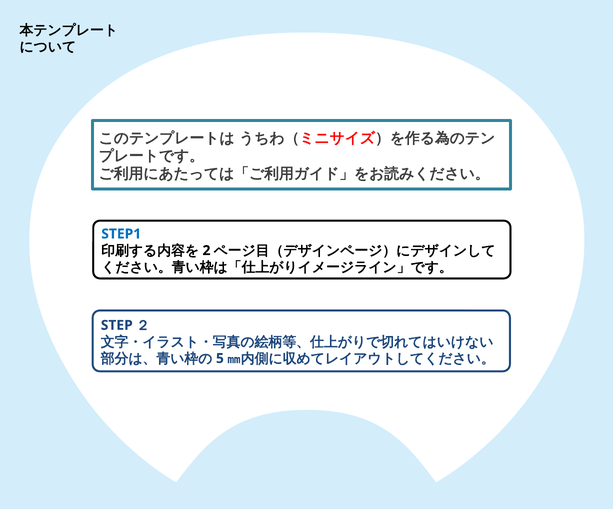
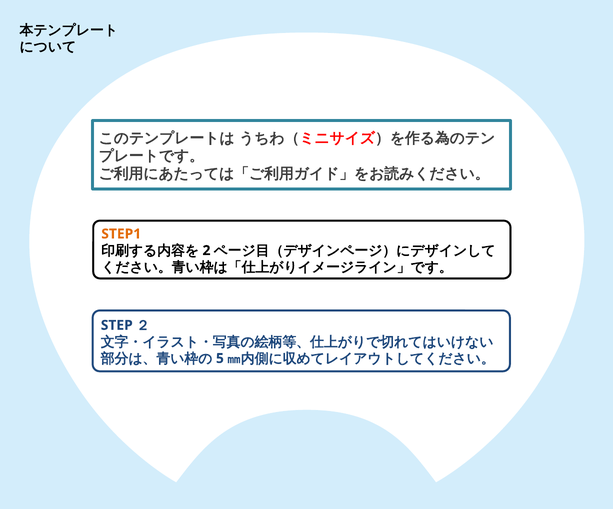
STEP1 colour: blue -> orange
